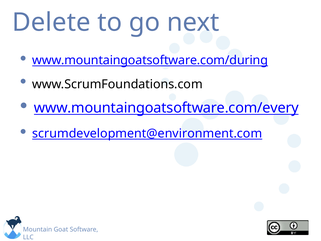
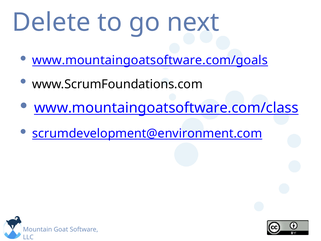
www.mountaingoatsoftware.com/during: www.mountaingoatsoftware.com/during -> www.mountaingoatsoftware.com/goals
www.mountaingoatsoftware.com/every: www.mountaingoatsoftware.com/every -> www.mountaingoatsoftware.com/class
